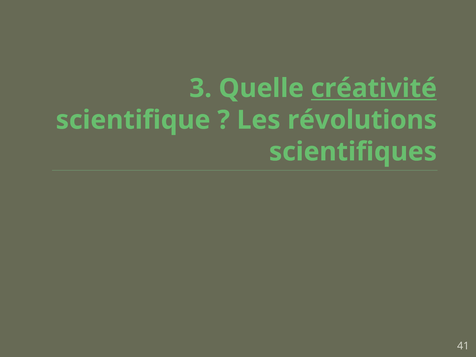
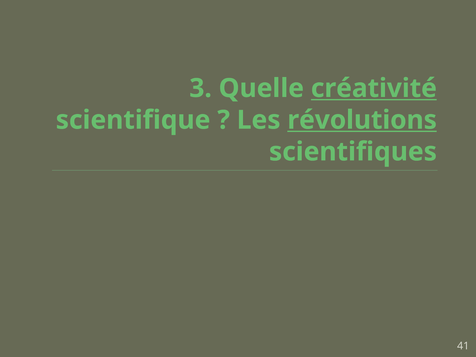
révolutions underline: none -> present
